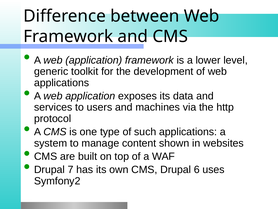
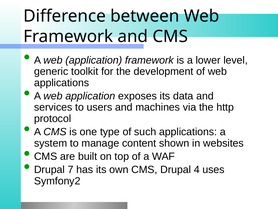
6: 6 -> 4
